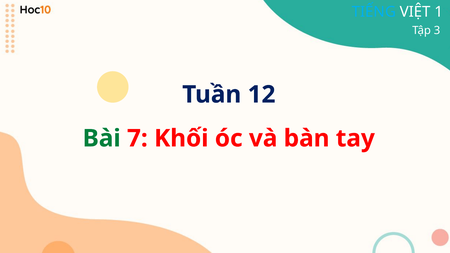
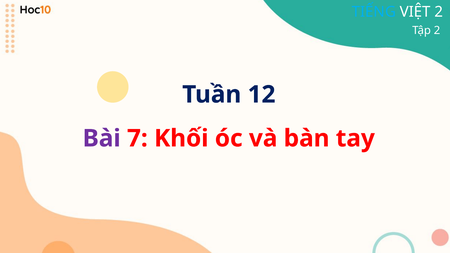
VIỆT 1: 1 -> 2
Tập 3: 3 -> 2
Bài colour: green -> purple
